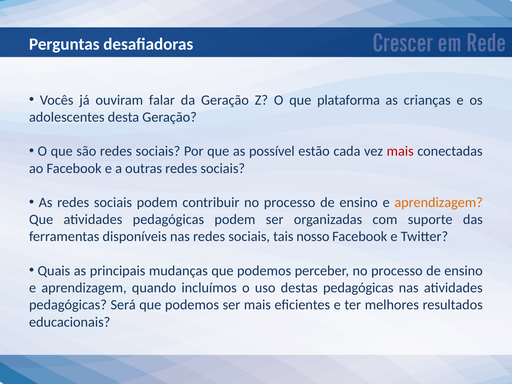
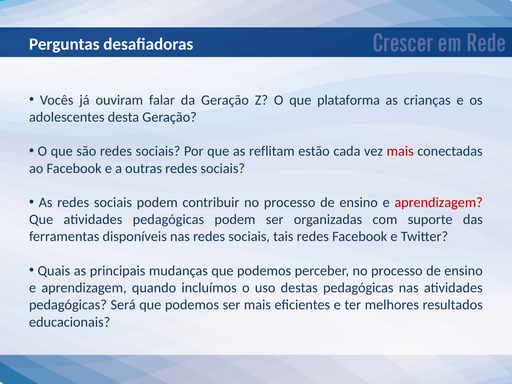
possível: possível -> reflitam
aprendizagem at (439, 202) colour: orange -> red
tais nosso: nosso -> redes
